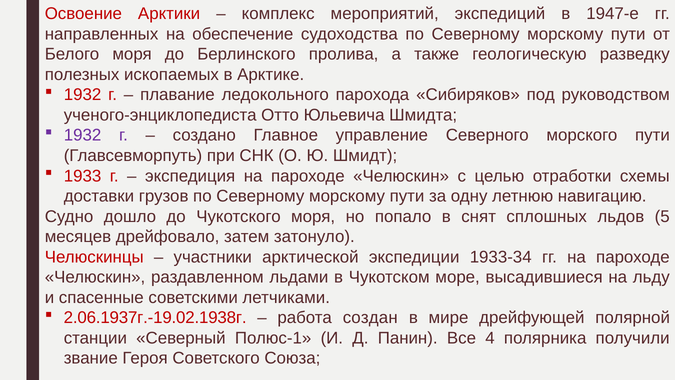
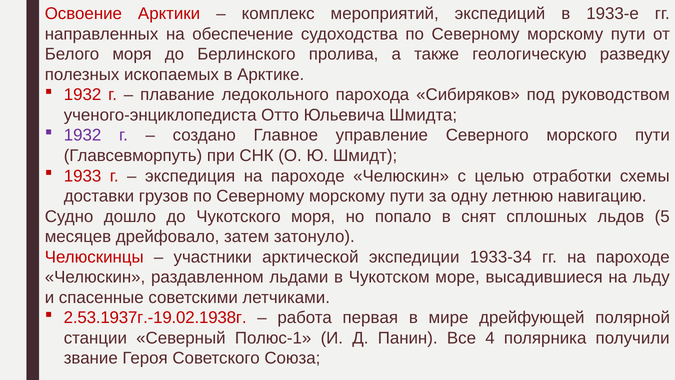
1947-е: 1947-е -> 1933-е
2.06.1937г.-19.02.1938г: 2.06.1937г.-19.02.1938г -> 2.53.1937г.-19.02.1938г
создан: создан -> первая
